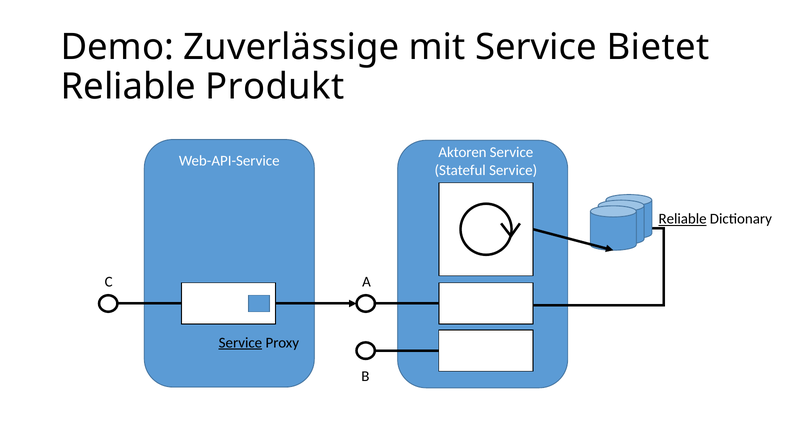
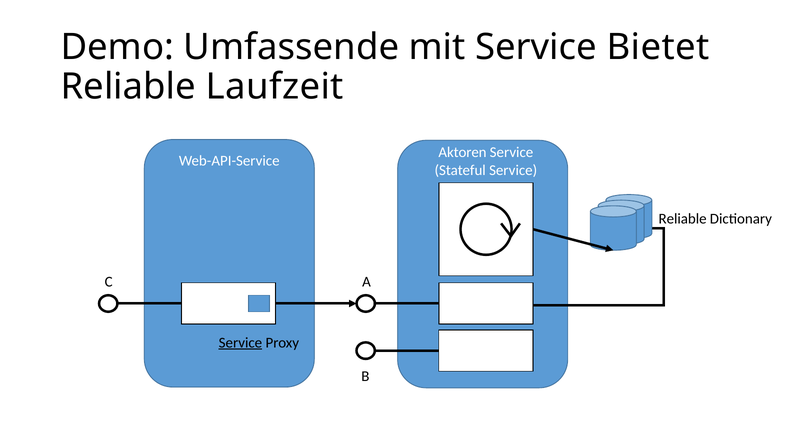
Zuverlässige: Zuverlässige -> Umfassende
Produkt: Produkt -> Laufzeit
Reliable at (683, 219) underline: present -> none
